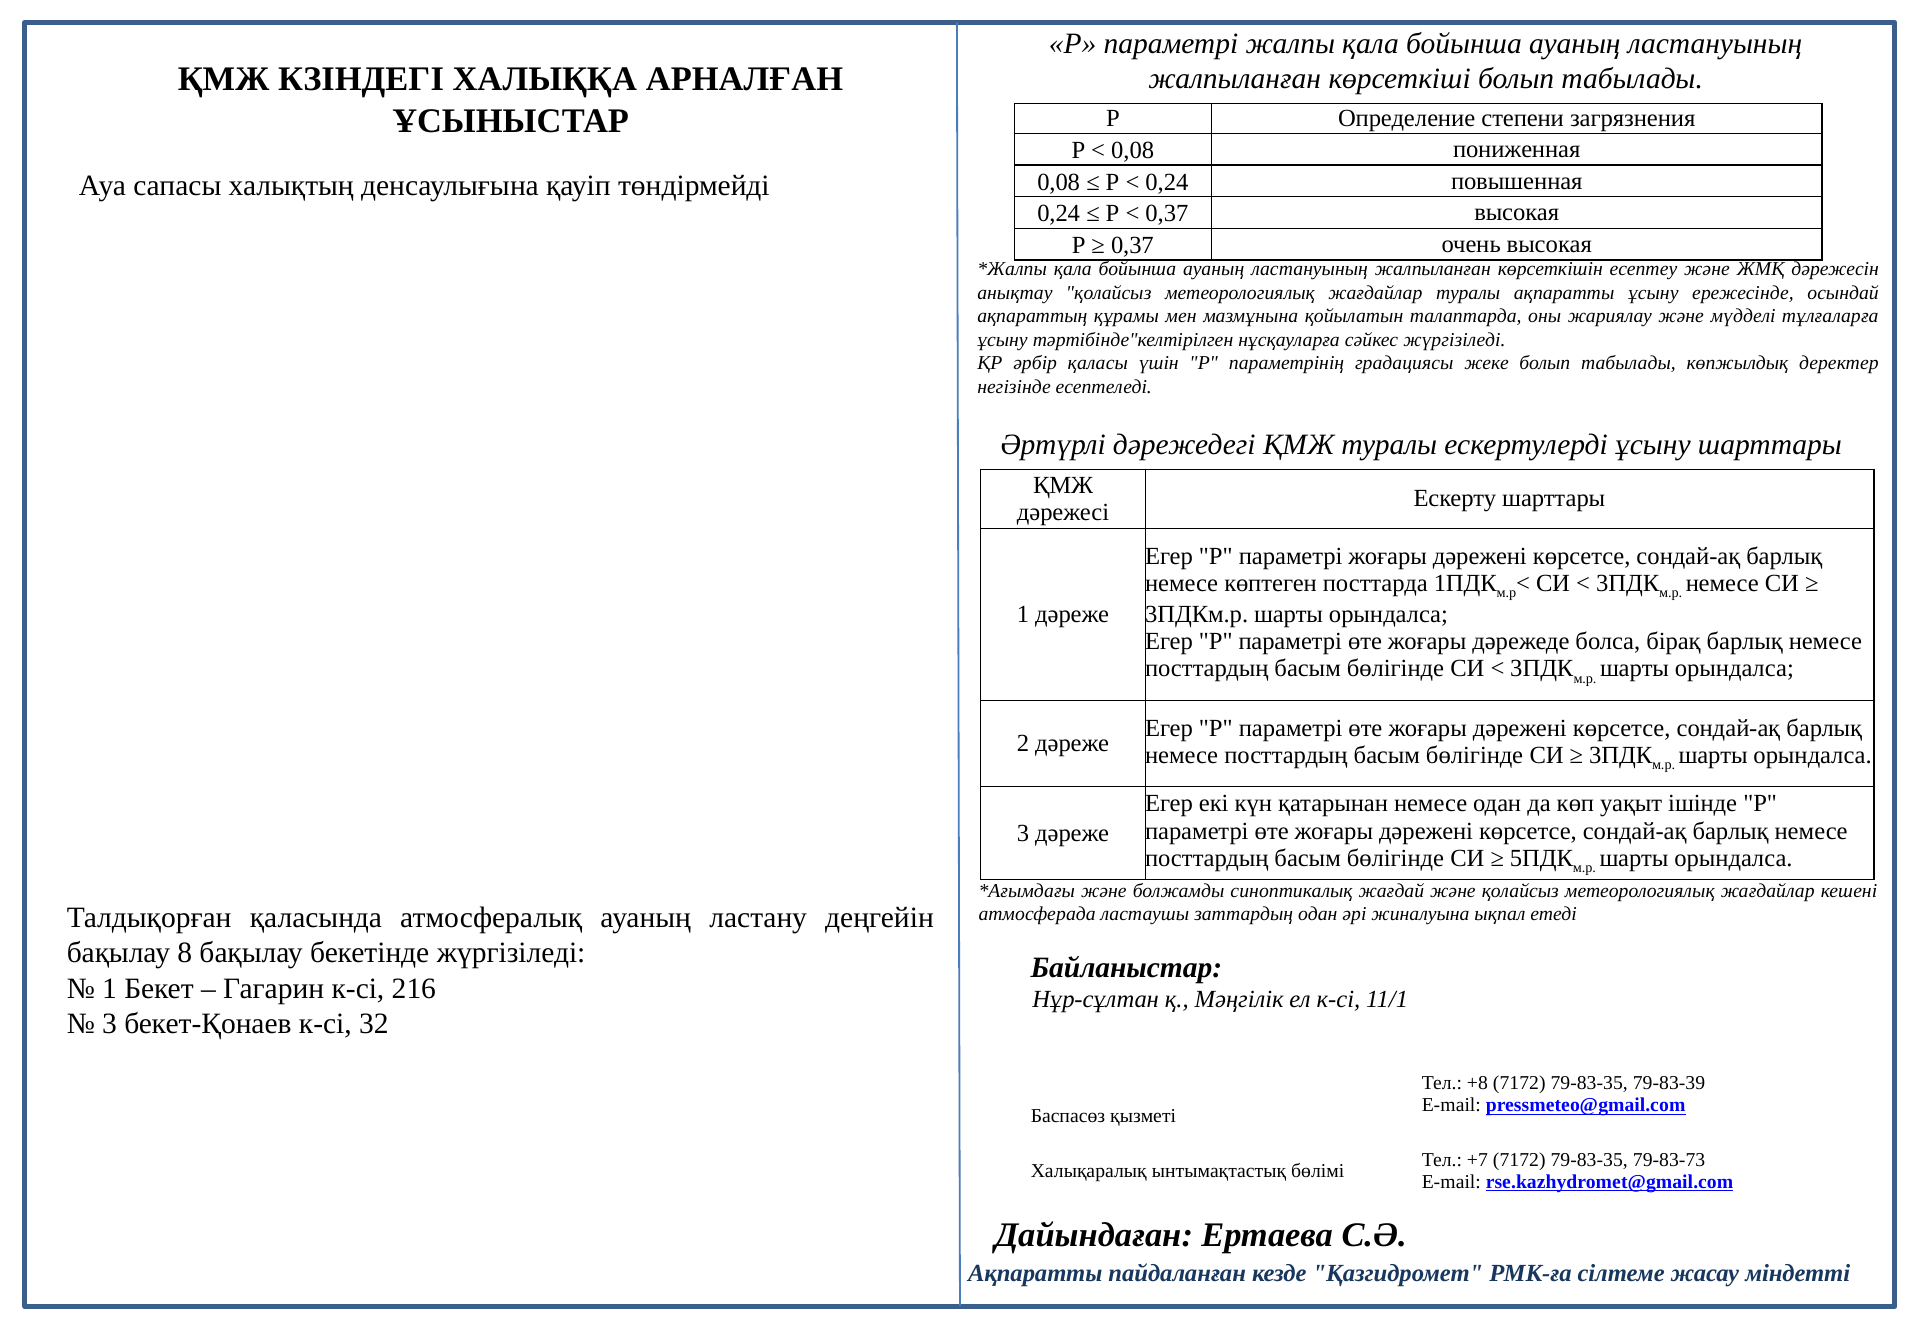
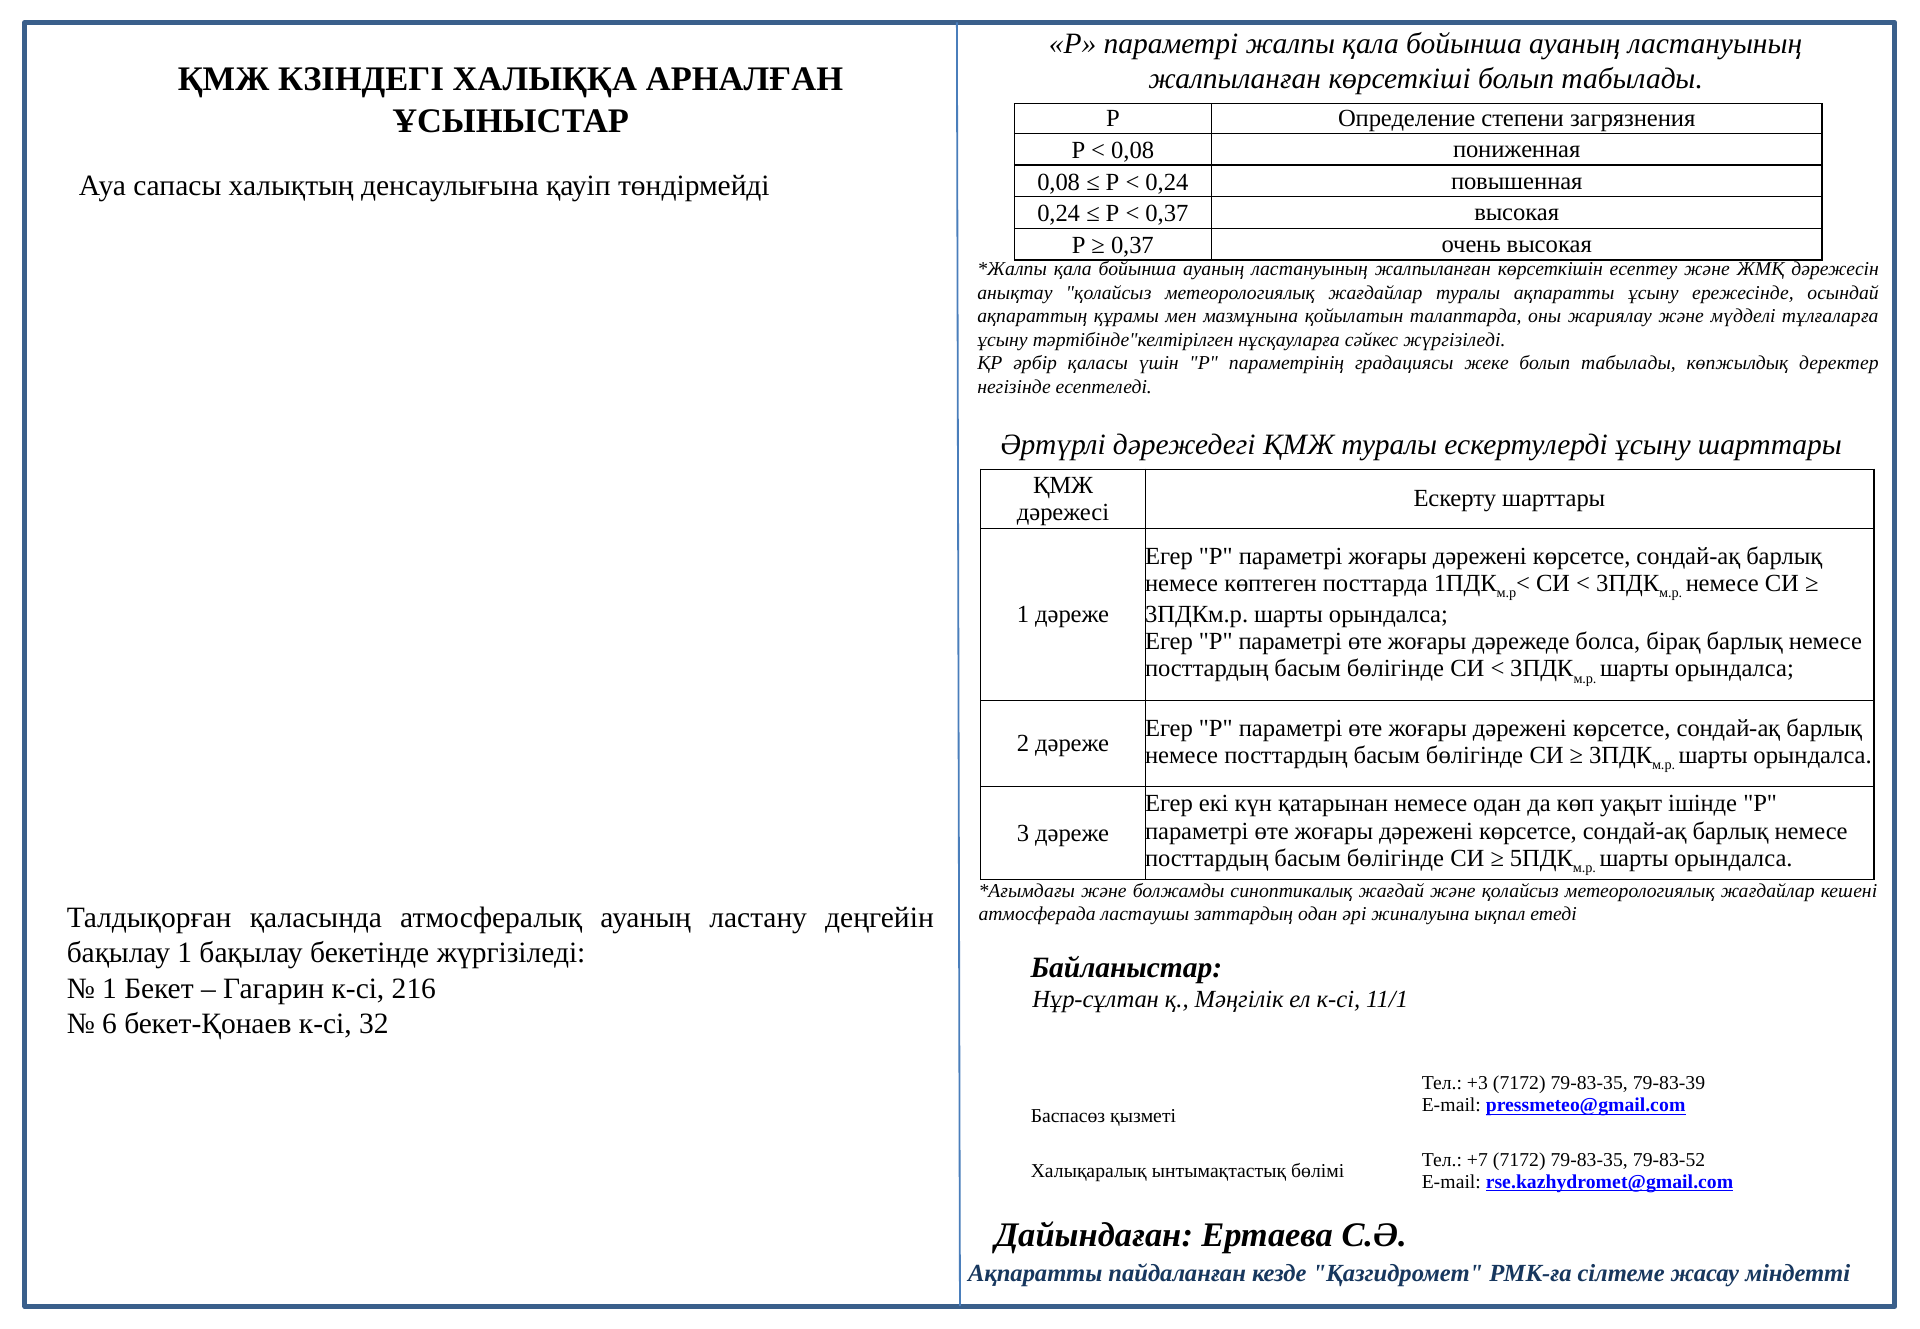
бақылау 8: 8 -> 1
3 at (110, 1024): 3 -> 6
+8: +8 -> +3
79-83-73: 79-83-73 -> 79-83-52
